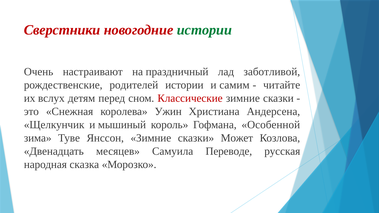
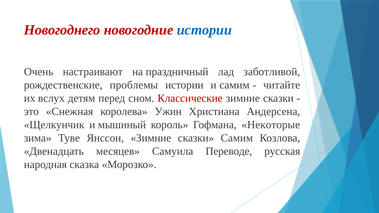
Сверстники: Сверстники -> Новогоднего
истории at (204, 30) colour: green -> blue
родителей: родителей -> проблемы
Особенной: Особенной -> Некоторые
сказки Может: Может -> Самим
